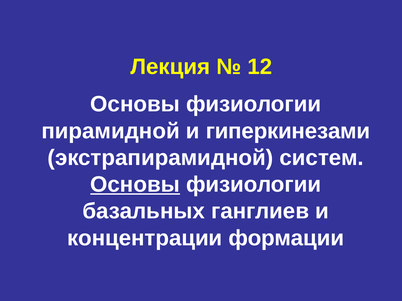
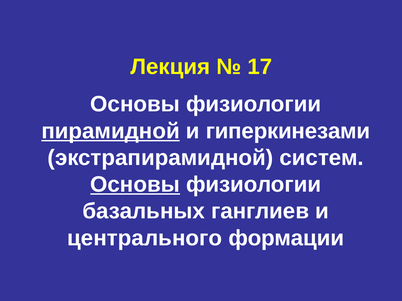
12: 12 -> 17
пирамидной underline: none -> present
концентрации: концентрации -> центрального
